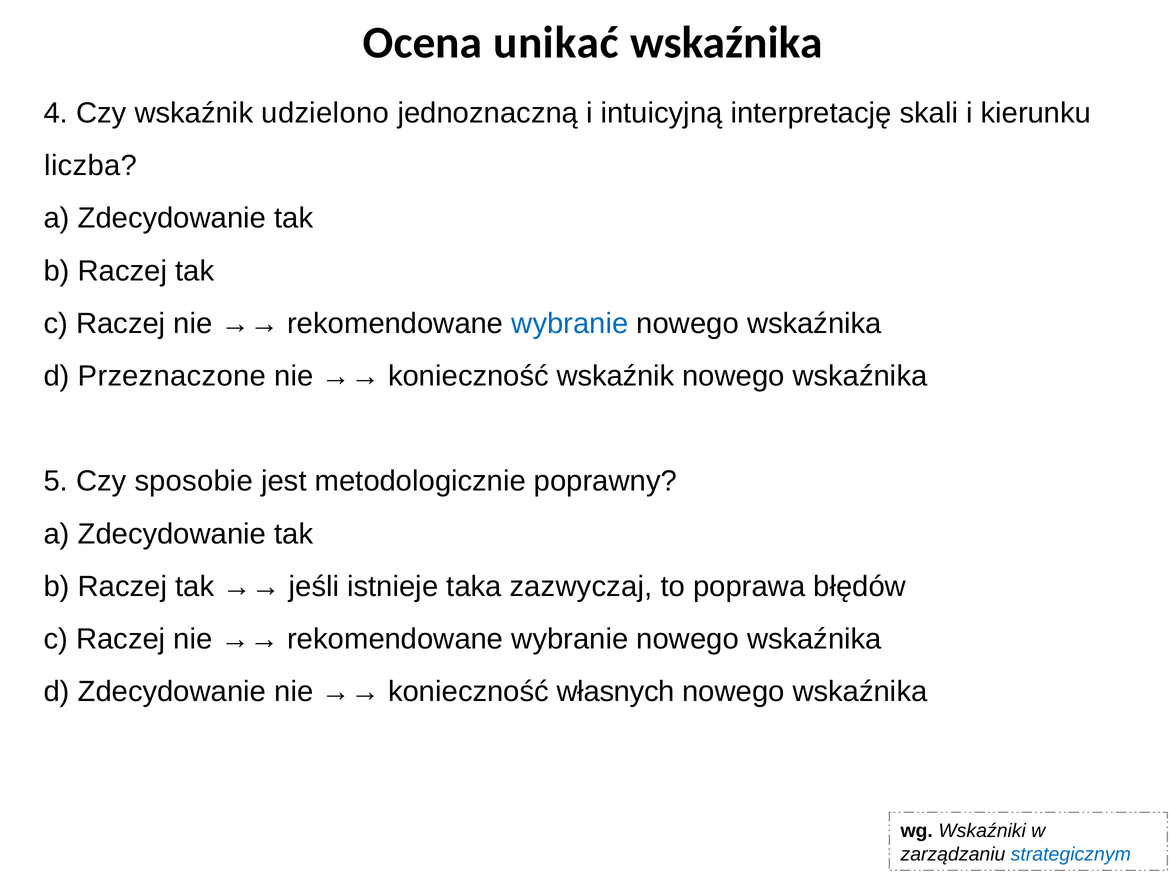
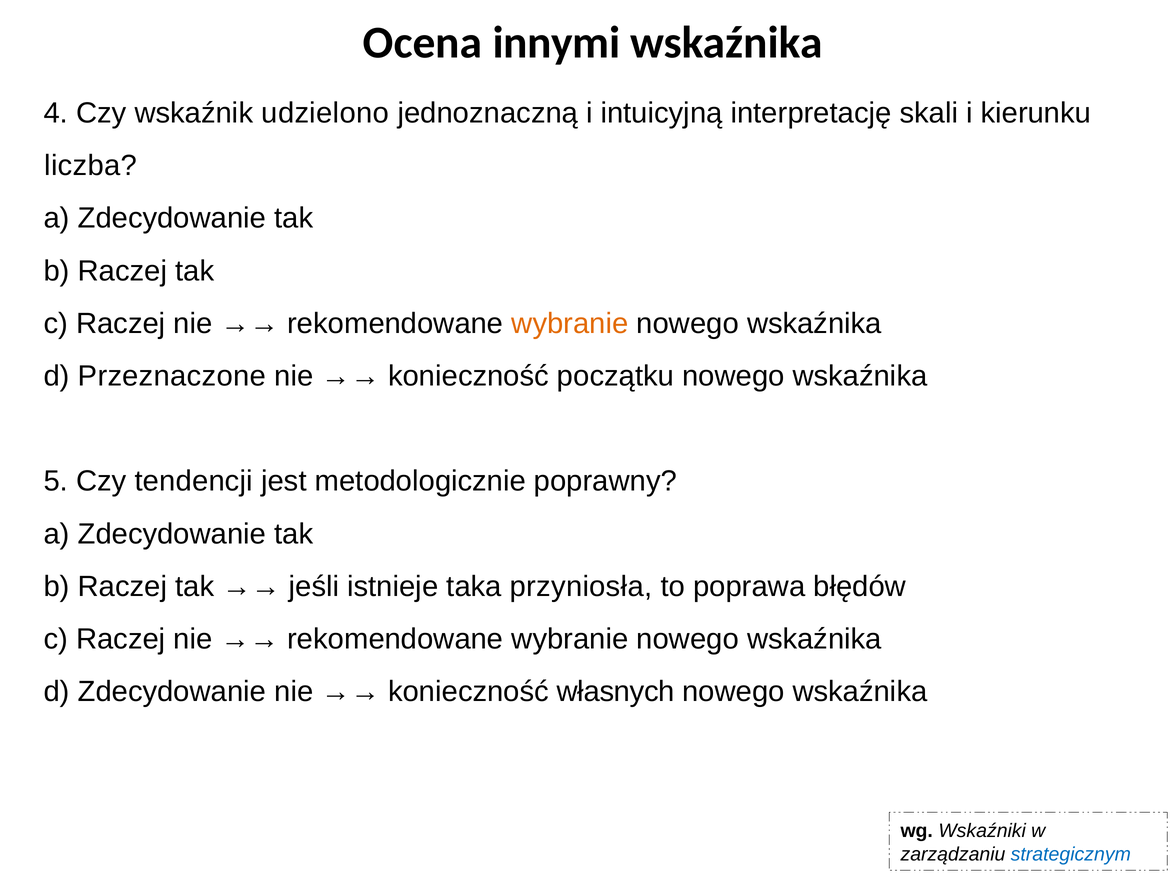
unikać: unikać -> innymi
wybranie at (570, 324) colour: blue -> orange
konieczność wskaźnik: wskaźnik -> początku
sposobie: sposobie -> tendencji
zazwyczaj: zazwyczaj -> przyniosła
